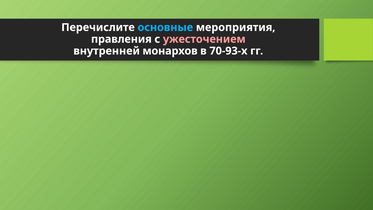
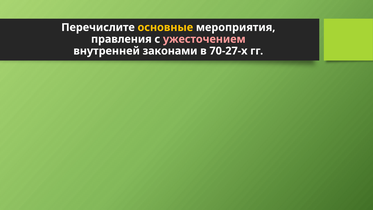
основные colour: light blue -> yellow
монархов: монархов -> законами
70-93-х: 70-93-х -> 70-27-х
